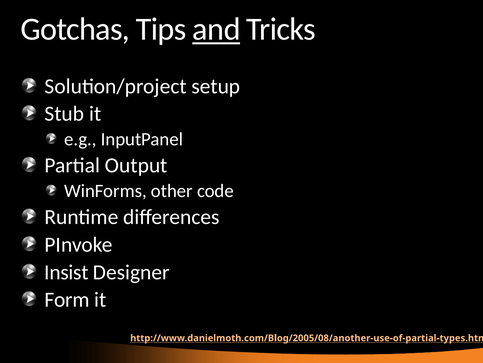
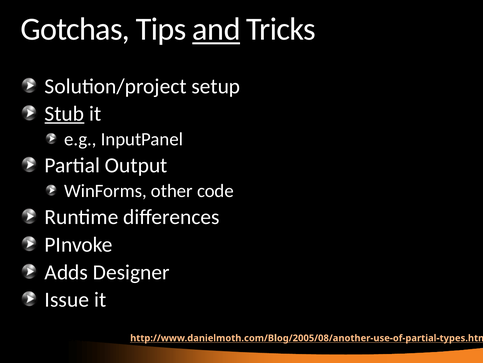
Stub underline: none -> present
Insist: Insist -> Adds
Form: Form -> Issue
